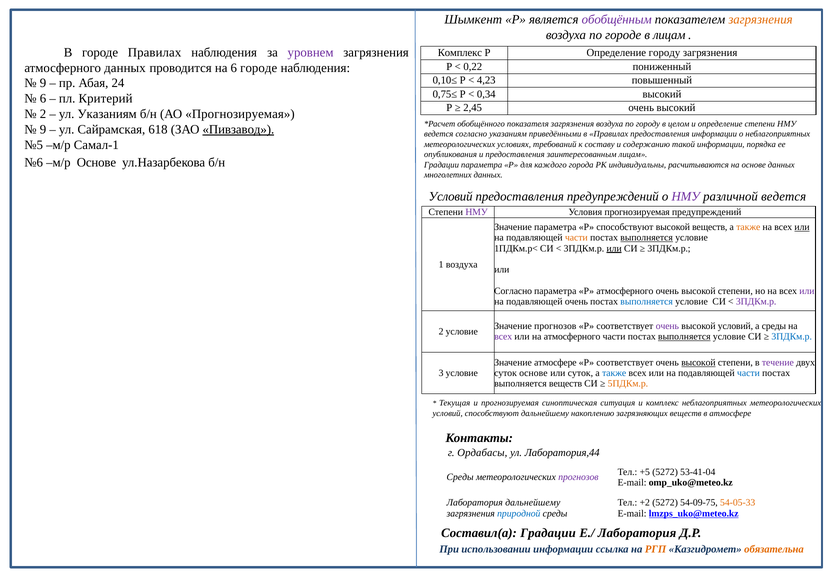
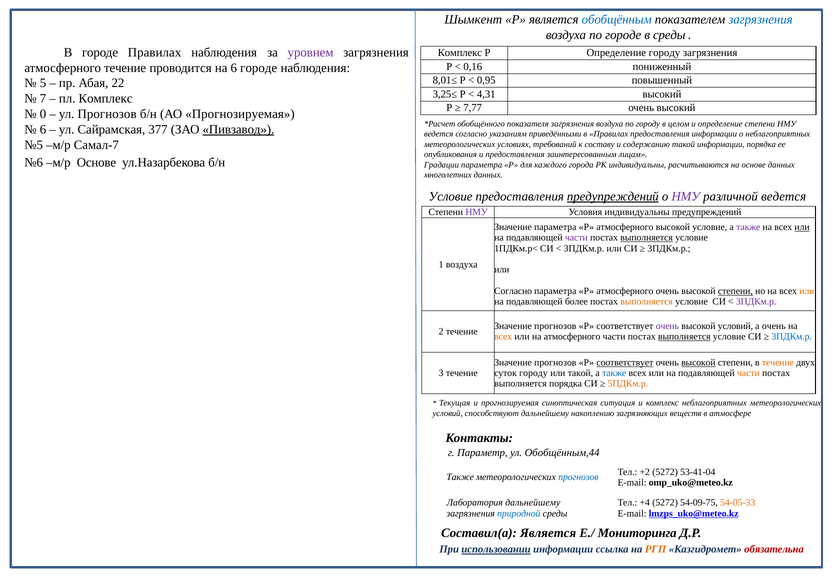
обобщённым colour: purple -> blue
загрязнения at (760, 20) colour: orange -> blue
в лицам: лицам -> среды
0,22: 0,22 -> 0,16
атмосферного данных: данных -> течение
0,10≤: 0,10≤ -> 8,01≤
4,23: 4,23 -> 0,95
9 at (43, 83): 9 -> 5
24: 24 -> 22
0,75≤: 0,75≤ -> 3,25≤
0,34: 0,34 -> 4,31
6 at (43, 99): 6 -> 7
пл Критерий: Критерий -> Комплекс
2,45: 2,45 -> 7,77
2 at (43, 114): 2 -> 0
ул Указаниям: Указаниям -> Прогнозов
9 at (43, 129): 9 -> 6
618: 618 -> 377
Самал-1: Самал-1 -> Самал-7
Условий at (451, 196): Условий -> Условие
предупреждений at (613, 196) underline: none -> present
Условия прогнозируемая: прогнозируемая -> индивидуальны
Значение параметра Р способствуют: способствуют -> атмосферного
высокой веществ: веществ -> условие
также at (748, 227) colour: orange -> purple
части at (576, 238) colour: orange -> purple
или at (614, 248) underline: present -> none
степени at (735, 291) underline: none -> present
или at (807, 291) colour: purple -> orange
подавляющей очень: очень -> более
выполняется at (647, 301) colour: blue -> orange
а среды: среды -> очень
2 условие: условие -> течение
всех at (503, 337) colour: purple -> orange
атмосфере at (555, 362): атмосфере -> прогнозов
соответствует at (625, 362) underline: none -> present
течение at (778, 362) colour: purple -> orange
3 условие: условие -> течение
суток основе: основе -> городу
или суток: суток -> такой
части at (748, 373) colour: blue -> orange
выполняется веществ: веществ -> порядка
Ордабасы: Ордабасы -> Параметр
Лаборатория,44: Лаборатория,44 -> Обобщённым,44
+5: +5 -> +2
Среды at (460, 477): Среды -> Также
прогнозов at (578, 477) colour: purple -> blue
+2: +2 -> +4
Составил(а Градации: Градации -> Является
Е./ Лаборатория: Лаборатория -> Мониторинга
использовании underline: none -> present
обязательна colour: orange -> red
